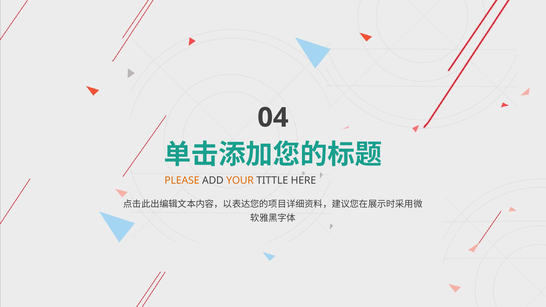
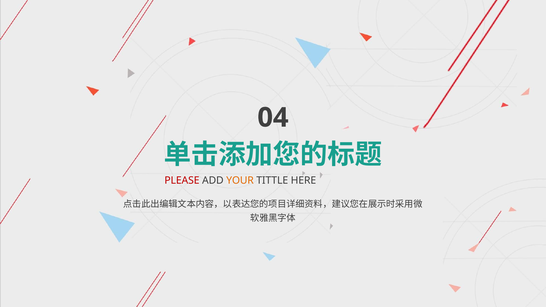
PLEASE colour: orange -> red
